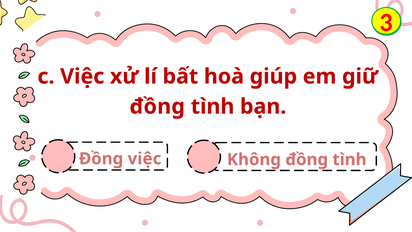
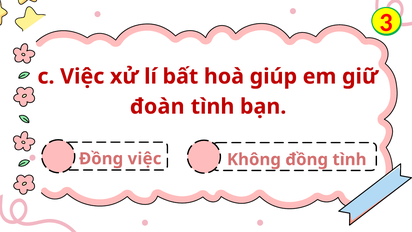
đồng at (157, 106): đồng -> đoàn
